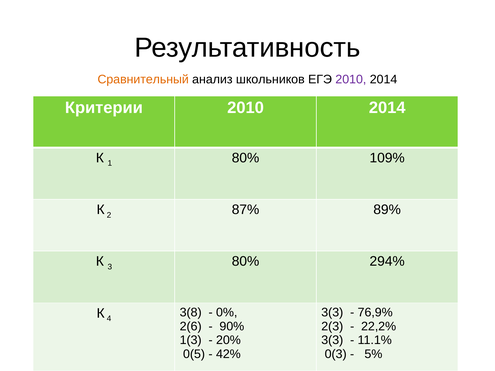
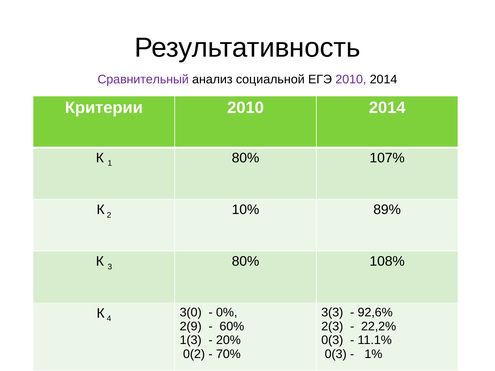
Сравнительный colour: orange -> purple
школьников: школьников -> социальной
109%: 109% -> 107%
87%: 87% -> 10%
294%: 294% -> 108%
76,9%: 76,9% -> 92,6%
3(8: 3(8 -> 3(0
2(6: 2(6 -> 2(9
90%: 90% -> 60%
3(3 at (332, 340): 3(3 -> 0(3
0(5: 0(5 -> 0(2
42%: 42% -> 70%
5%: 5% -> 1%
